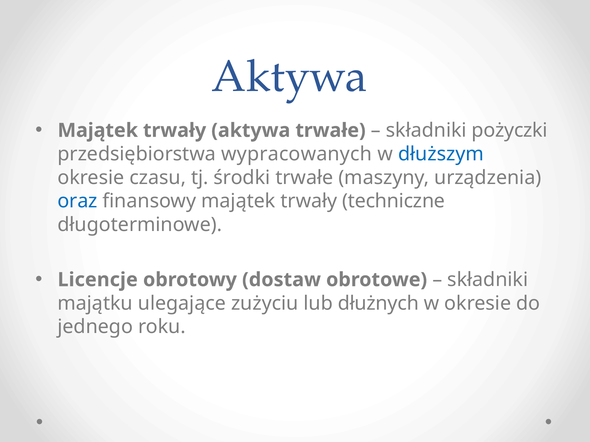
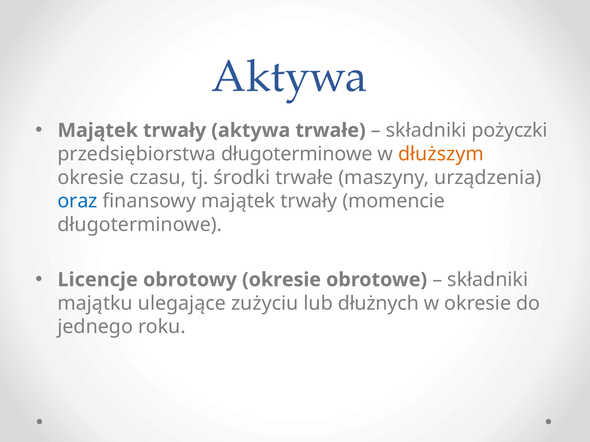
przedsiębiorstwa wypracowanych: wypracowanych -> długoterminowe
dłuższym colour: blue -> orange
techniczne: techniczne -> momencie
obrotowy dostaw: dostaw -> okresie
